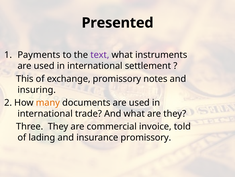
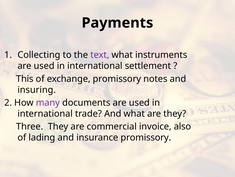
Presented: Presented -> Payments
Payments: Payments -> Collecting
many colour: orange -> purple
told: told -> also
